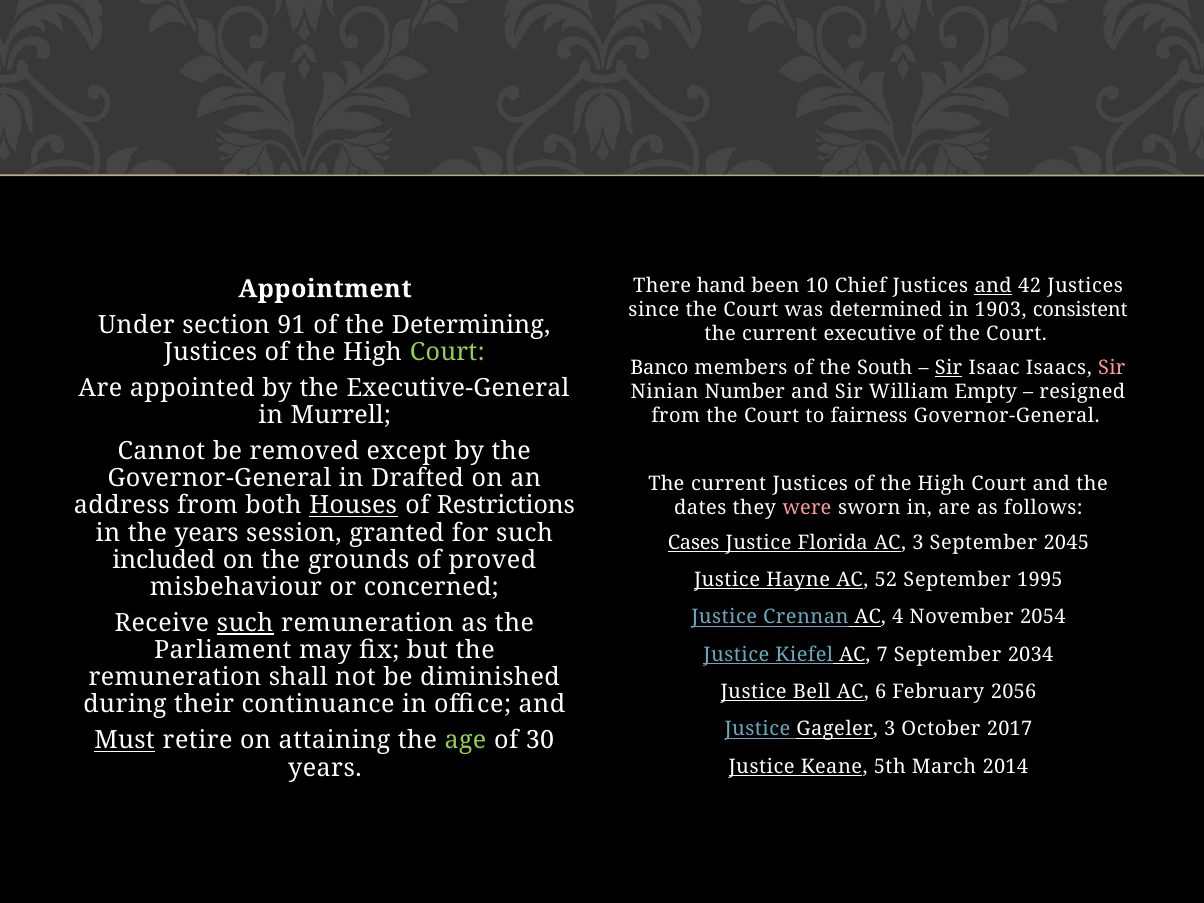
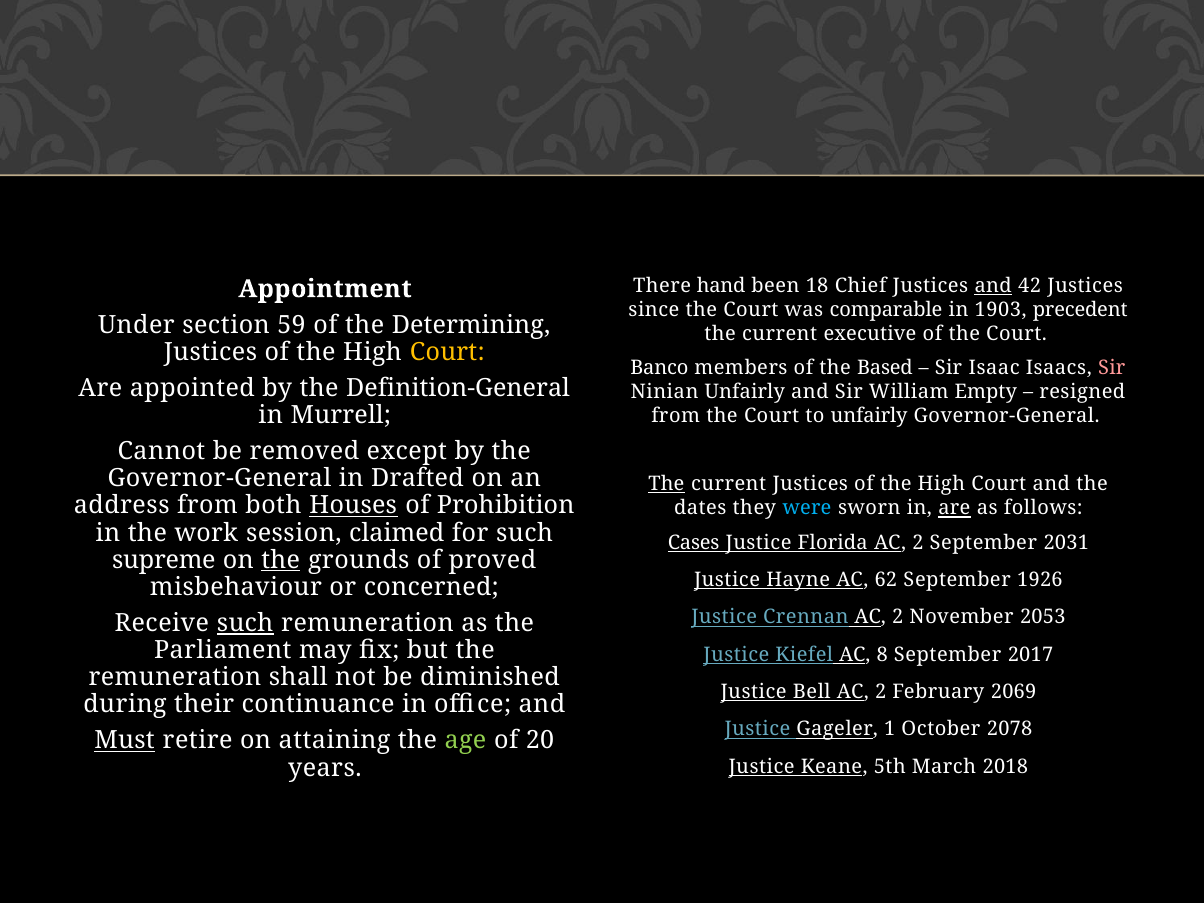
10: 10 -> 18
determined: determined -> comparable
consistent: consistent -> precedent
91: 91 -> 59
Court at (447, 352) colour: light green -> yellow
South: South -> Based
Sir at (949, 368) underline: present -> none
Executive-General: Executive-General -> Definition-General
Ninian Number: Number -> Unfairly
to fairness: fairness -> unfairly
The at (666, 484) underline: none -> present
Restrictions: Restrictions -> Prohibition
were colour: pink -> light blue
are at (954, 508) underline: none -> present
the years: years -> work
granted: granted -> claimed
3 at (918, 542): 3 -> 2
2045: 2045 -> 2031
included: included -> supreme
the at (281, 560) underline: none -> present
52: 52 -> 62
1995: 1995 -> 1926
Crennan AC 4: 4 -> 2
2054: 2054 -> 2053
7: 7 -> 8
2034: 2034 -> 2017
Bell AC 6: 6 -> 2
2056: 2056 -> 2069
Gageler 3: 3 -> 1
2017: 2017 -> 2078
30: 30 -> 20
2014: 2014 -> 2018
